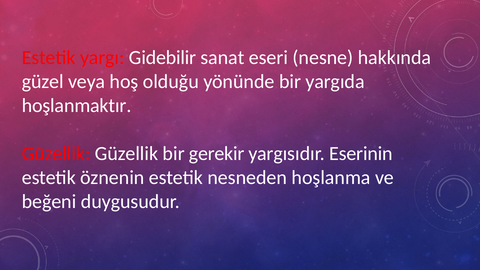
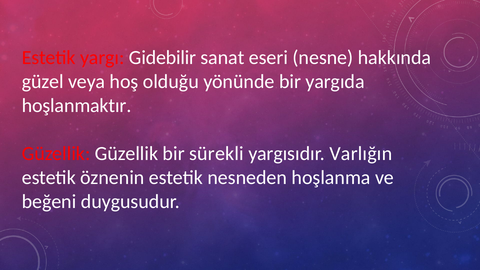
gerekir: gerekir -> sürekli
Eserinin: Eserinin -> Varlığın
